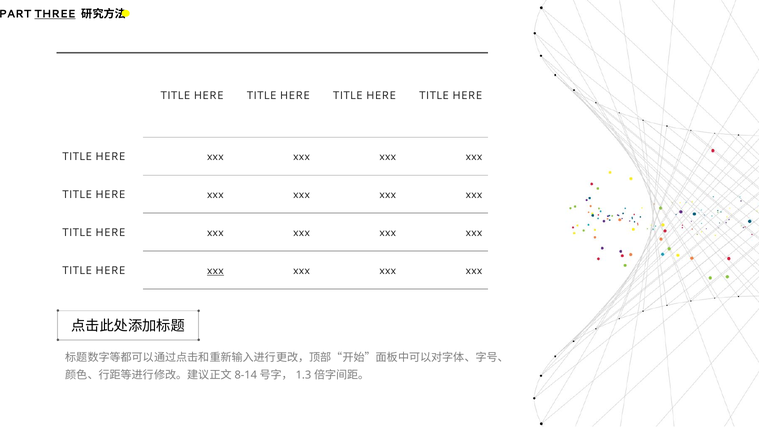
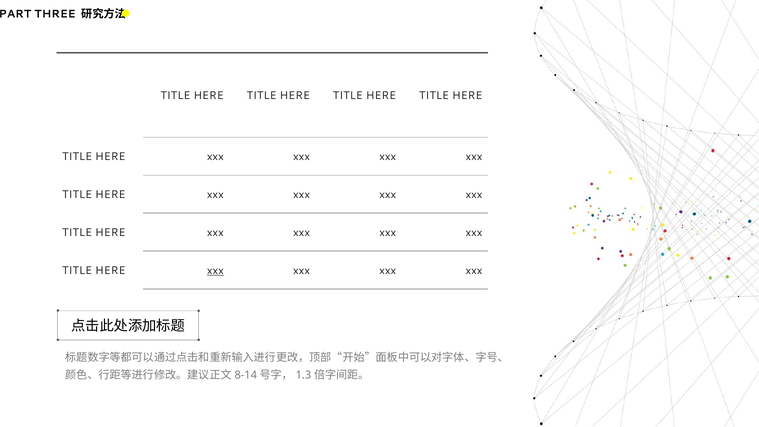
THREE underline: present -> none
